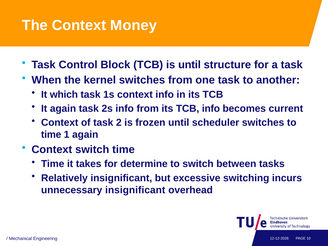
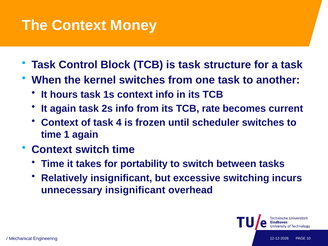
is until: until -> task
which: which -> hours
TCB info: info -> rate
2: 2 -> 4
determine: determine -> portability
